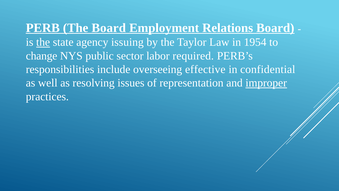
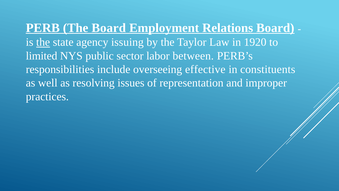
1954: 1954 -> 1920
change: change -> limited
required: required -> between
confidential: confidential -> constituents
improper underline: present -> none
